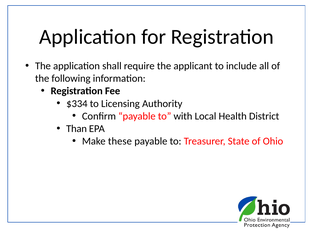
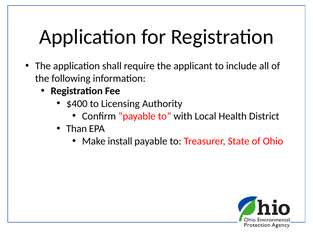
$334: $334 -> $400
these: these -> install
